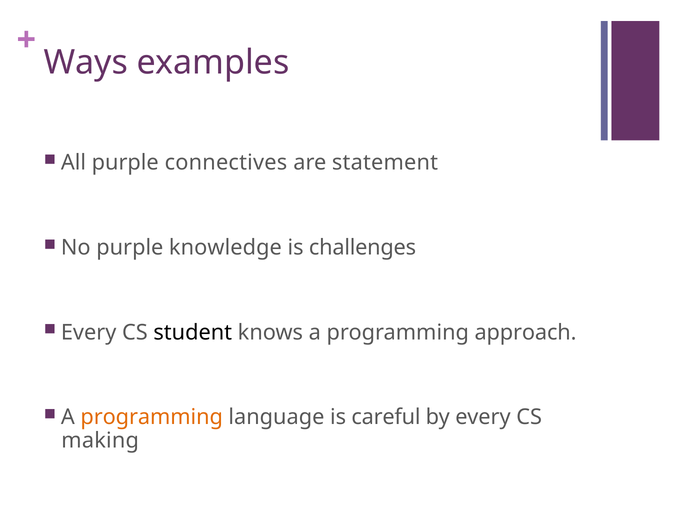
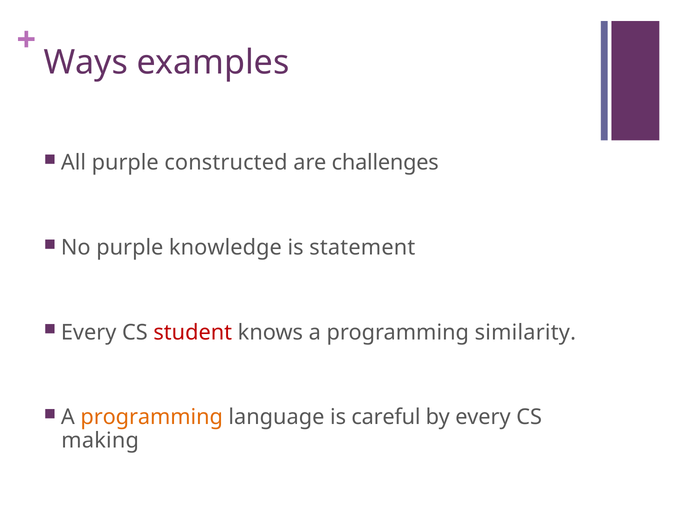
connectives: connectives -> constructed
statement: statement -> challenges
challenges: challenges -> statement
student colour: black -> red
approach: approach -> similarity
